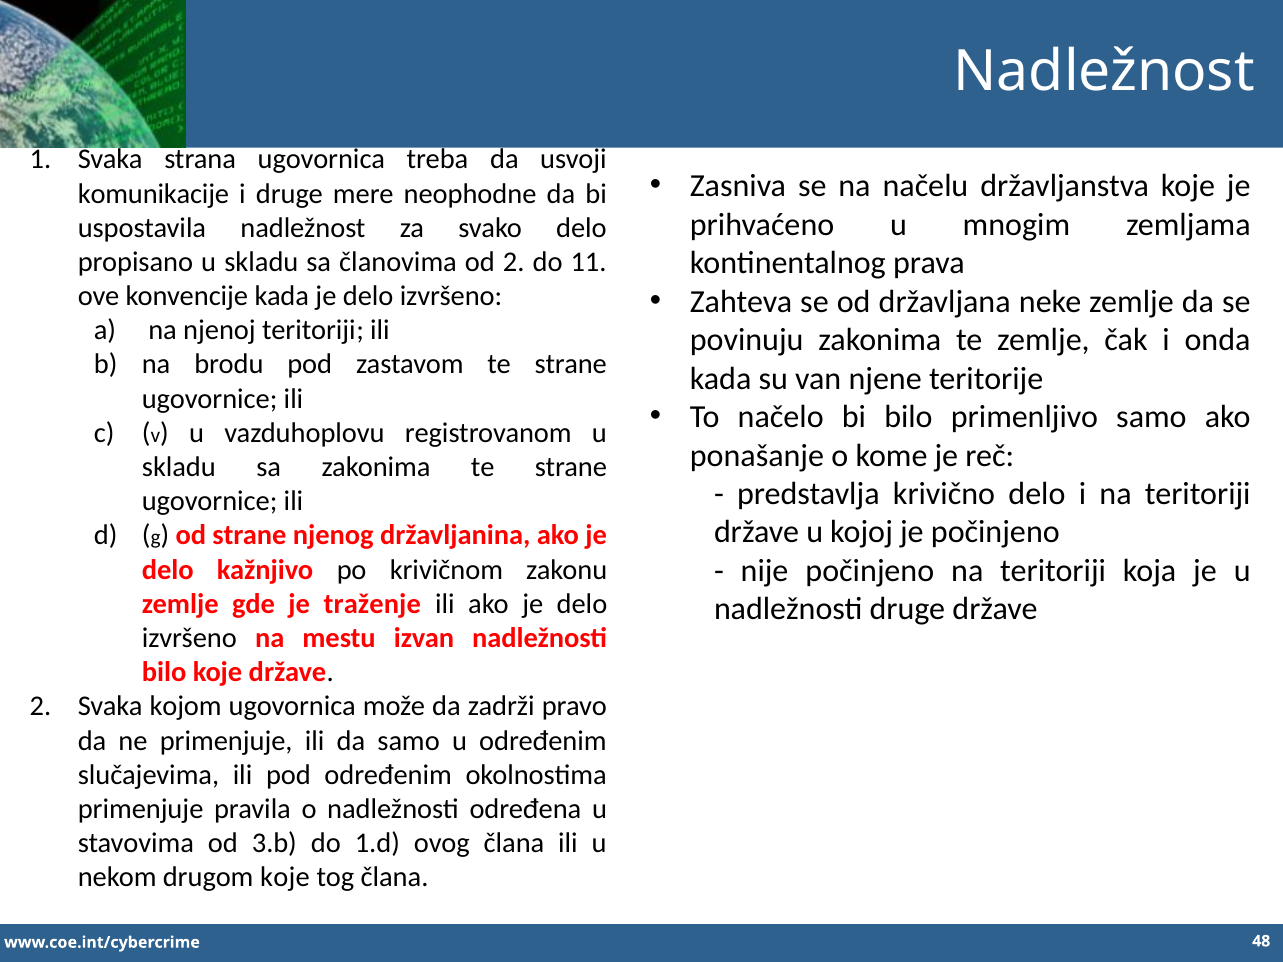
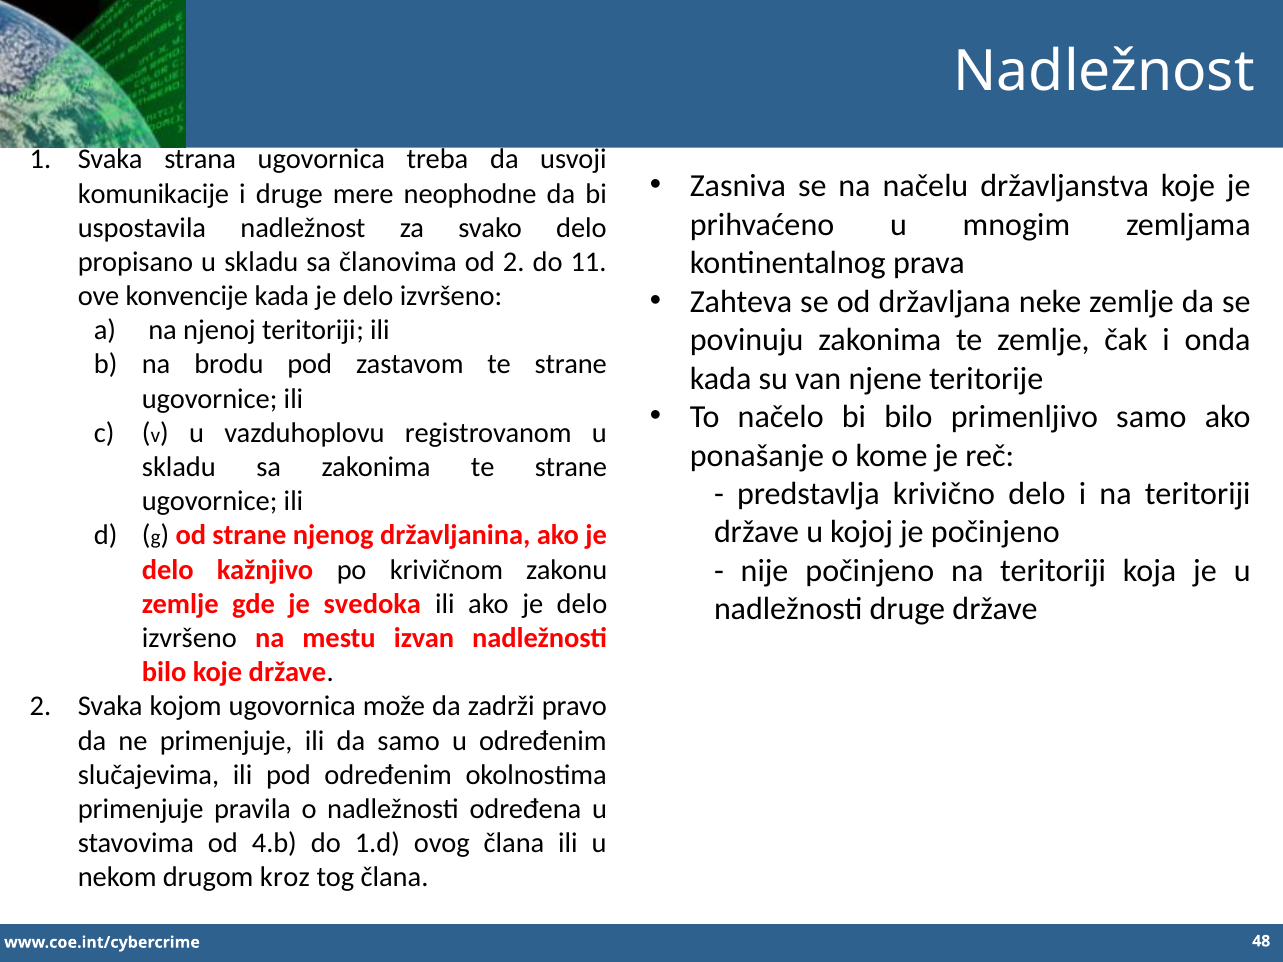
traženje: traženje -> svedoka
3.b: 3.b -> 4.b
drugom koje: koje -> kroz
